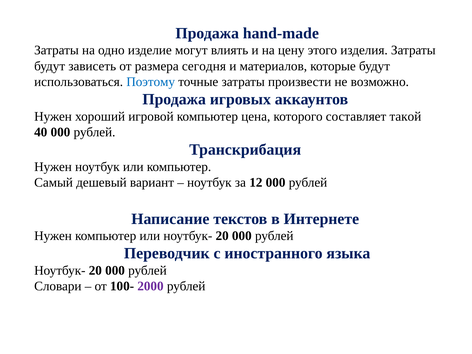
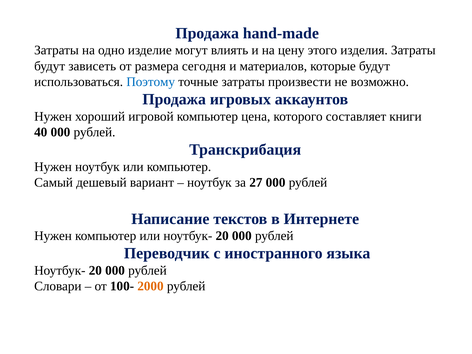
такой: такой -> книги
12: 12 -> 27
2000 colour: purple -> orange
